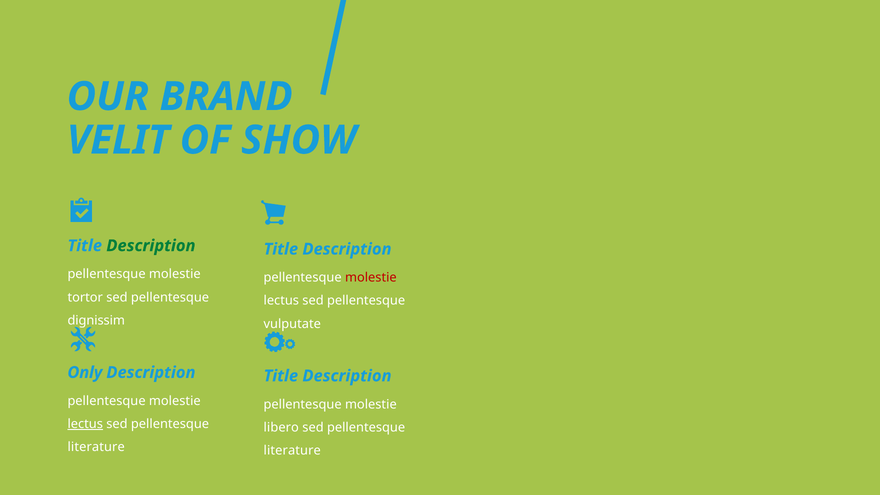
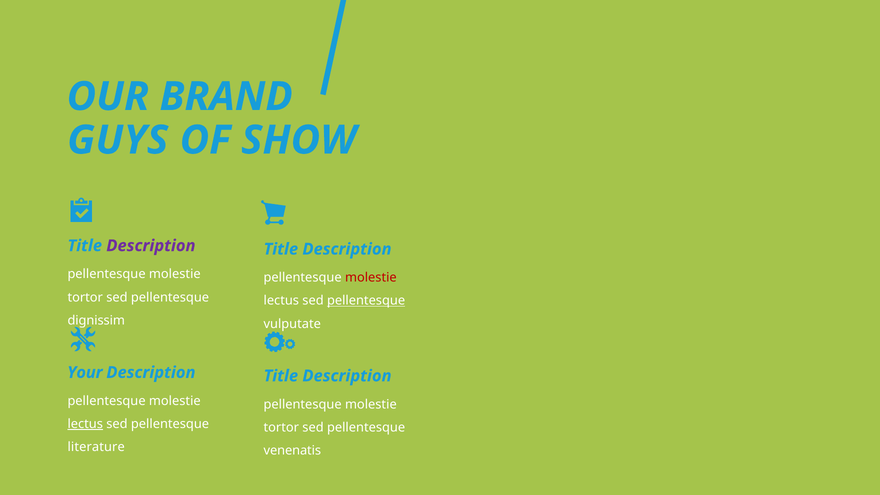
VELIT: VELIT -> GUYS
Description at (151, 246) colour: green -> purple
pellentesque at (366, 301) underline: none -> present
Only: Only -> Your
libero at (281, 428): libero -> tortor
literature at (292, 451): literature -> venenatis
